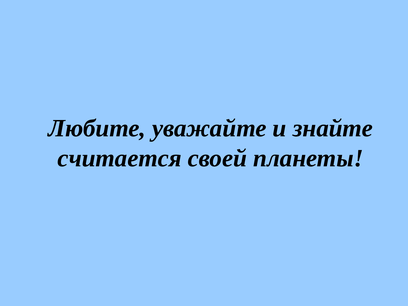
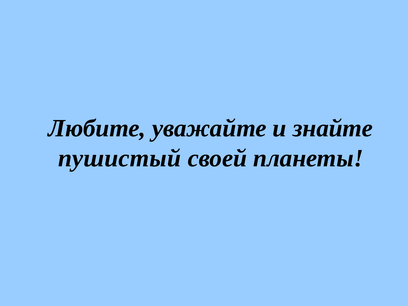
считается: считается -> пушистый
